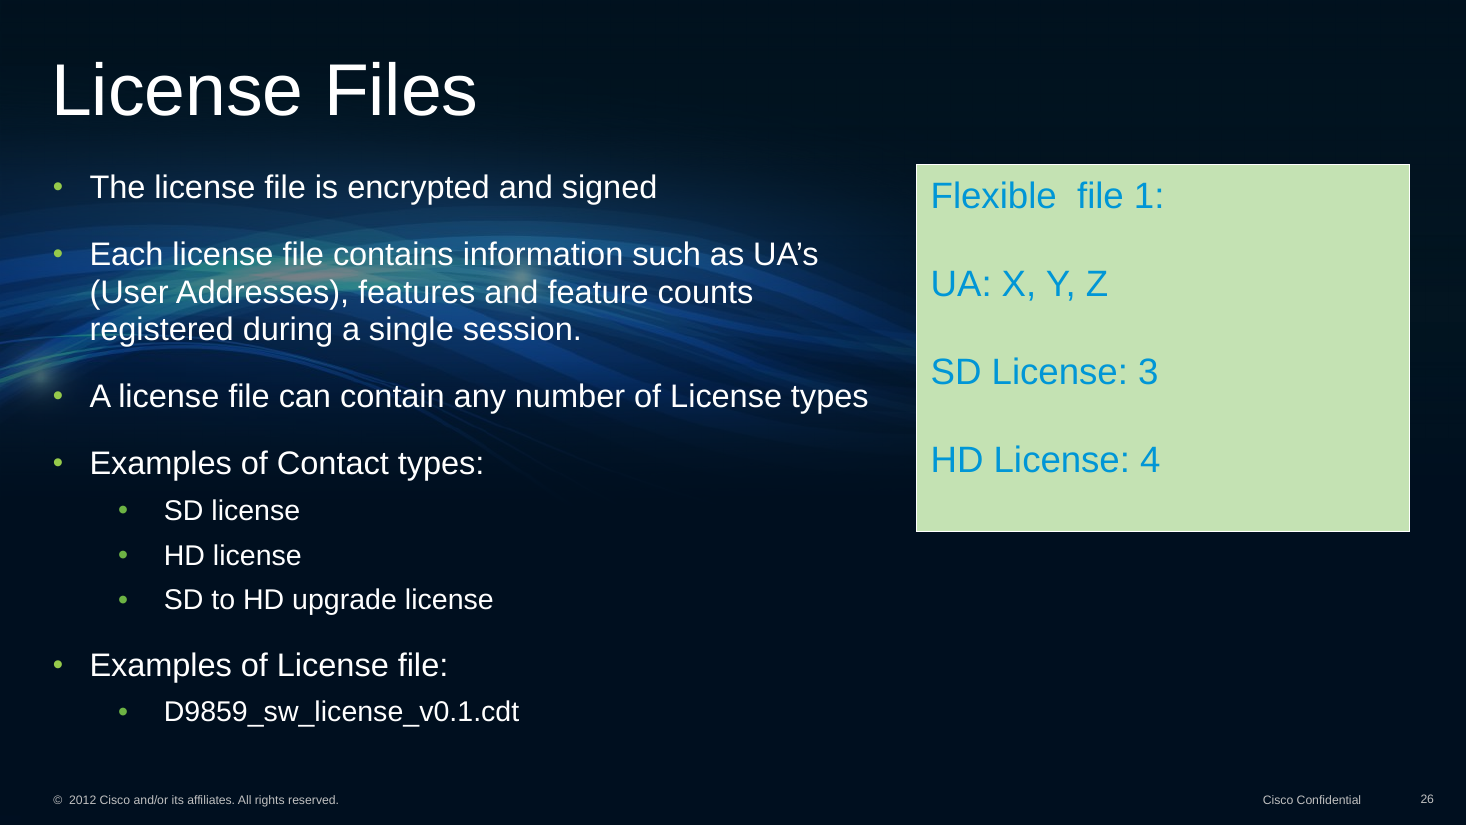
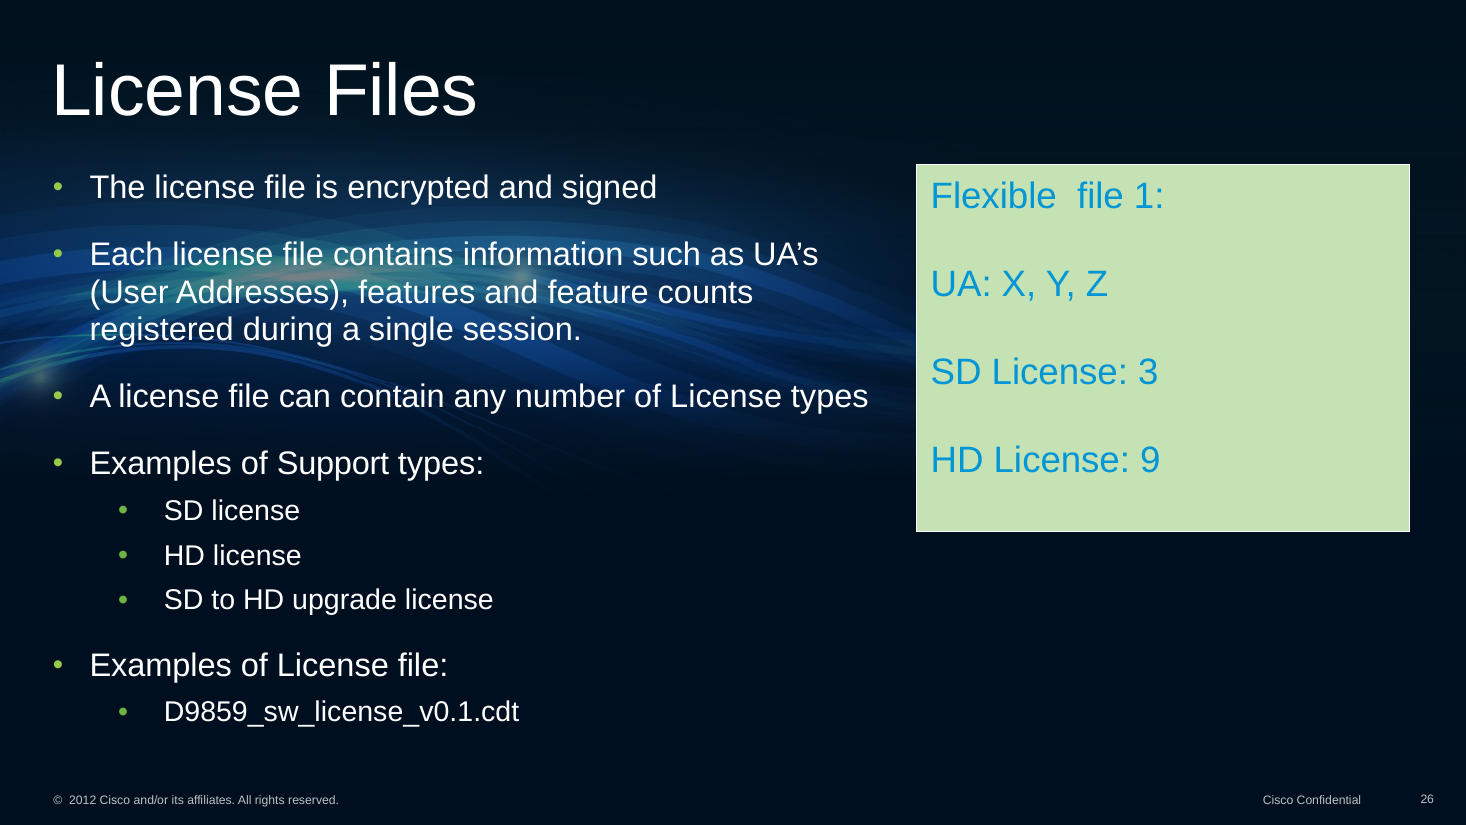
4: 4 -> 9
Contact: Contact -> Support
